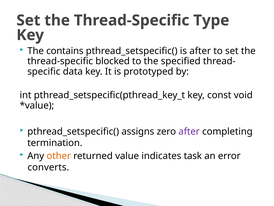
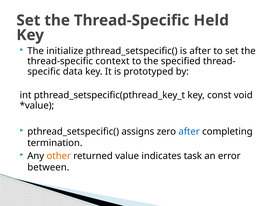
Type: Type -> Held
contains: contains -> initialize
blocked: blocked -> context
after at (189, 131) colour: purple -> blue
converts: converts -> between
